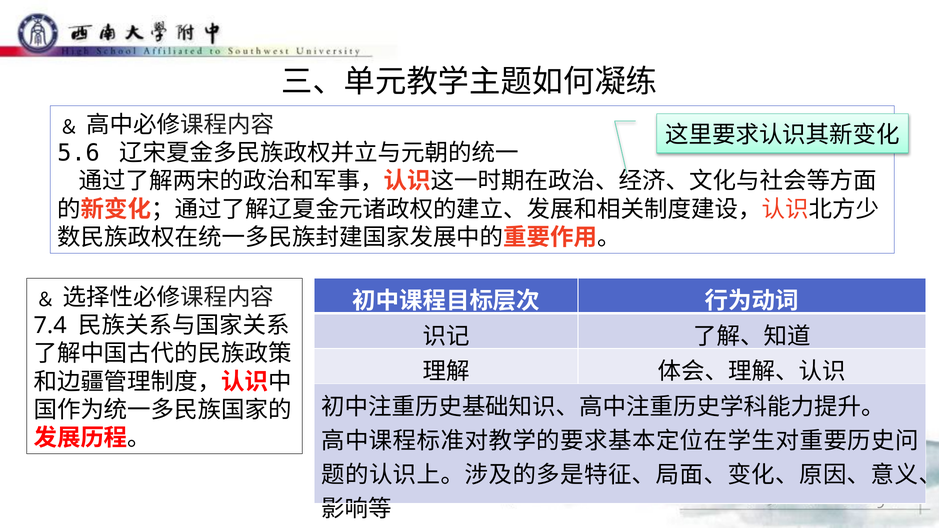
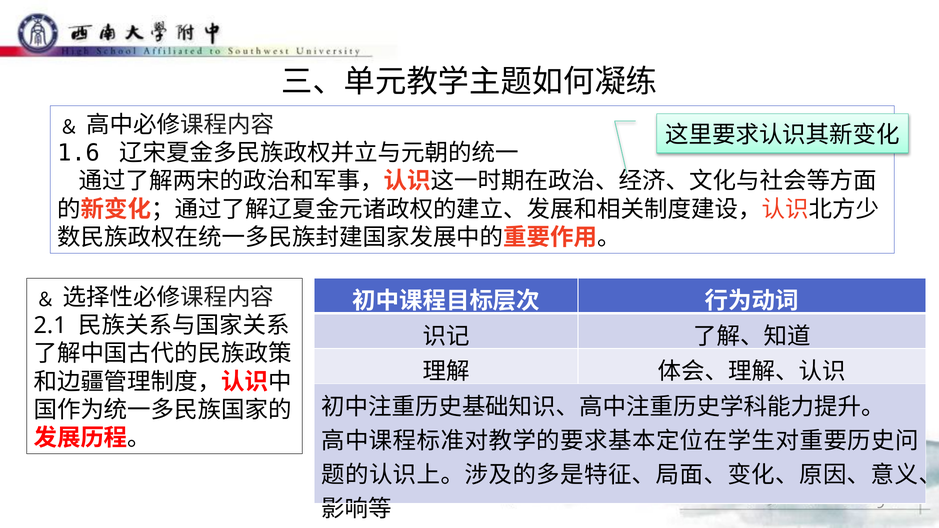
5.6: 5.6 -> 1.6
7.4: 7.4 -> 2.1
